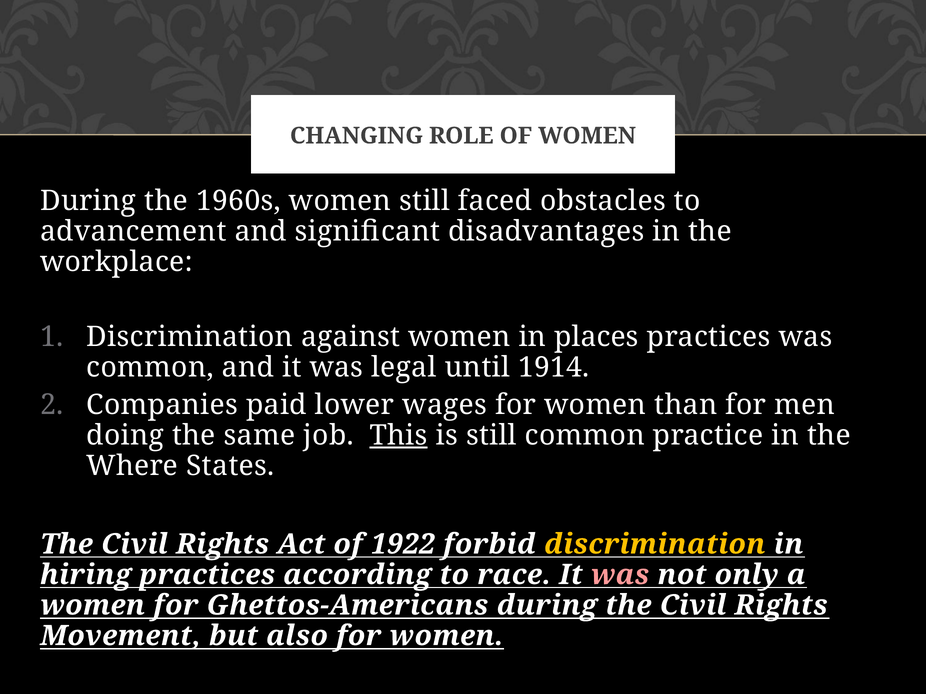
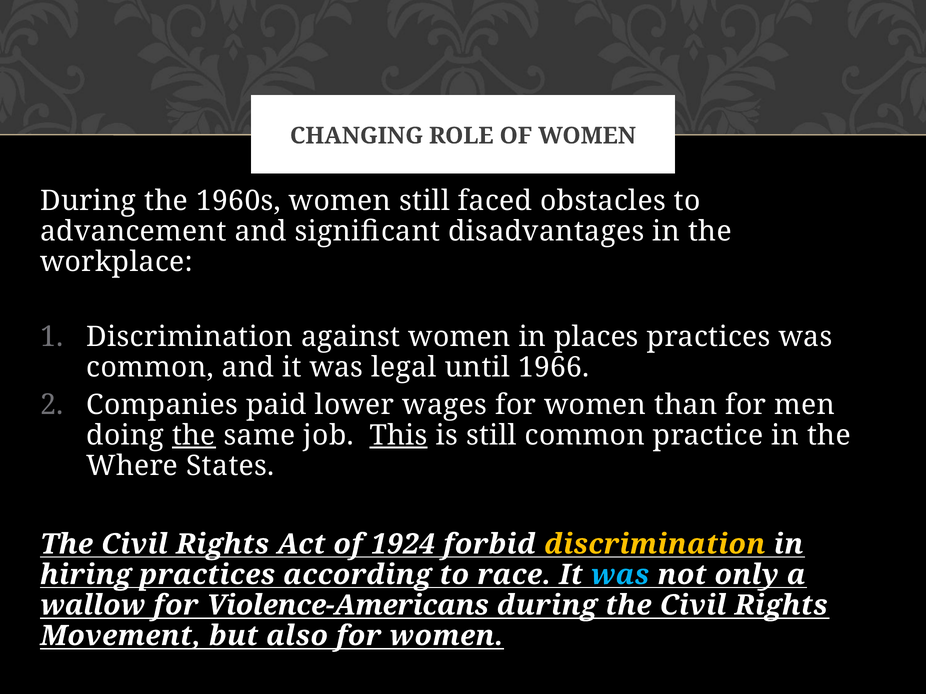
1914: 1914 -> 1966
the at (194, 436) underline: none -> present
1922: 1922 -> 1924
was at (620, 575) colour: pink -> light blue
women at (93, 606): women -> wallow
Ghettos-Americans: Ghettos-Americans -> Violence-Americans
